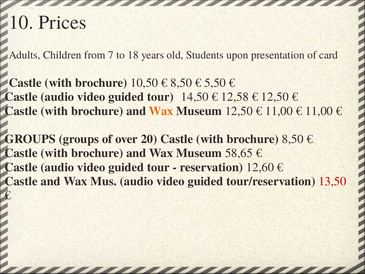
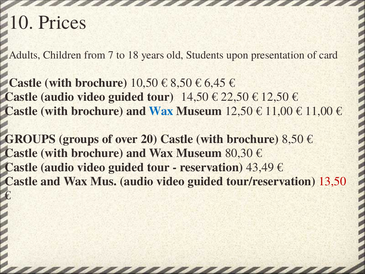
5,50: 5,50 -> 6,45
12,58: 12,58 -> 22,50
Wax at (161, 111) colour: orange -> blue
58,65: 58,65 -> 80,30
12,60: 12,60 -> 43,49
